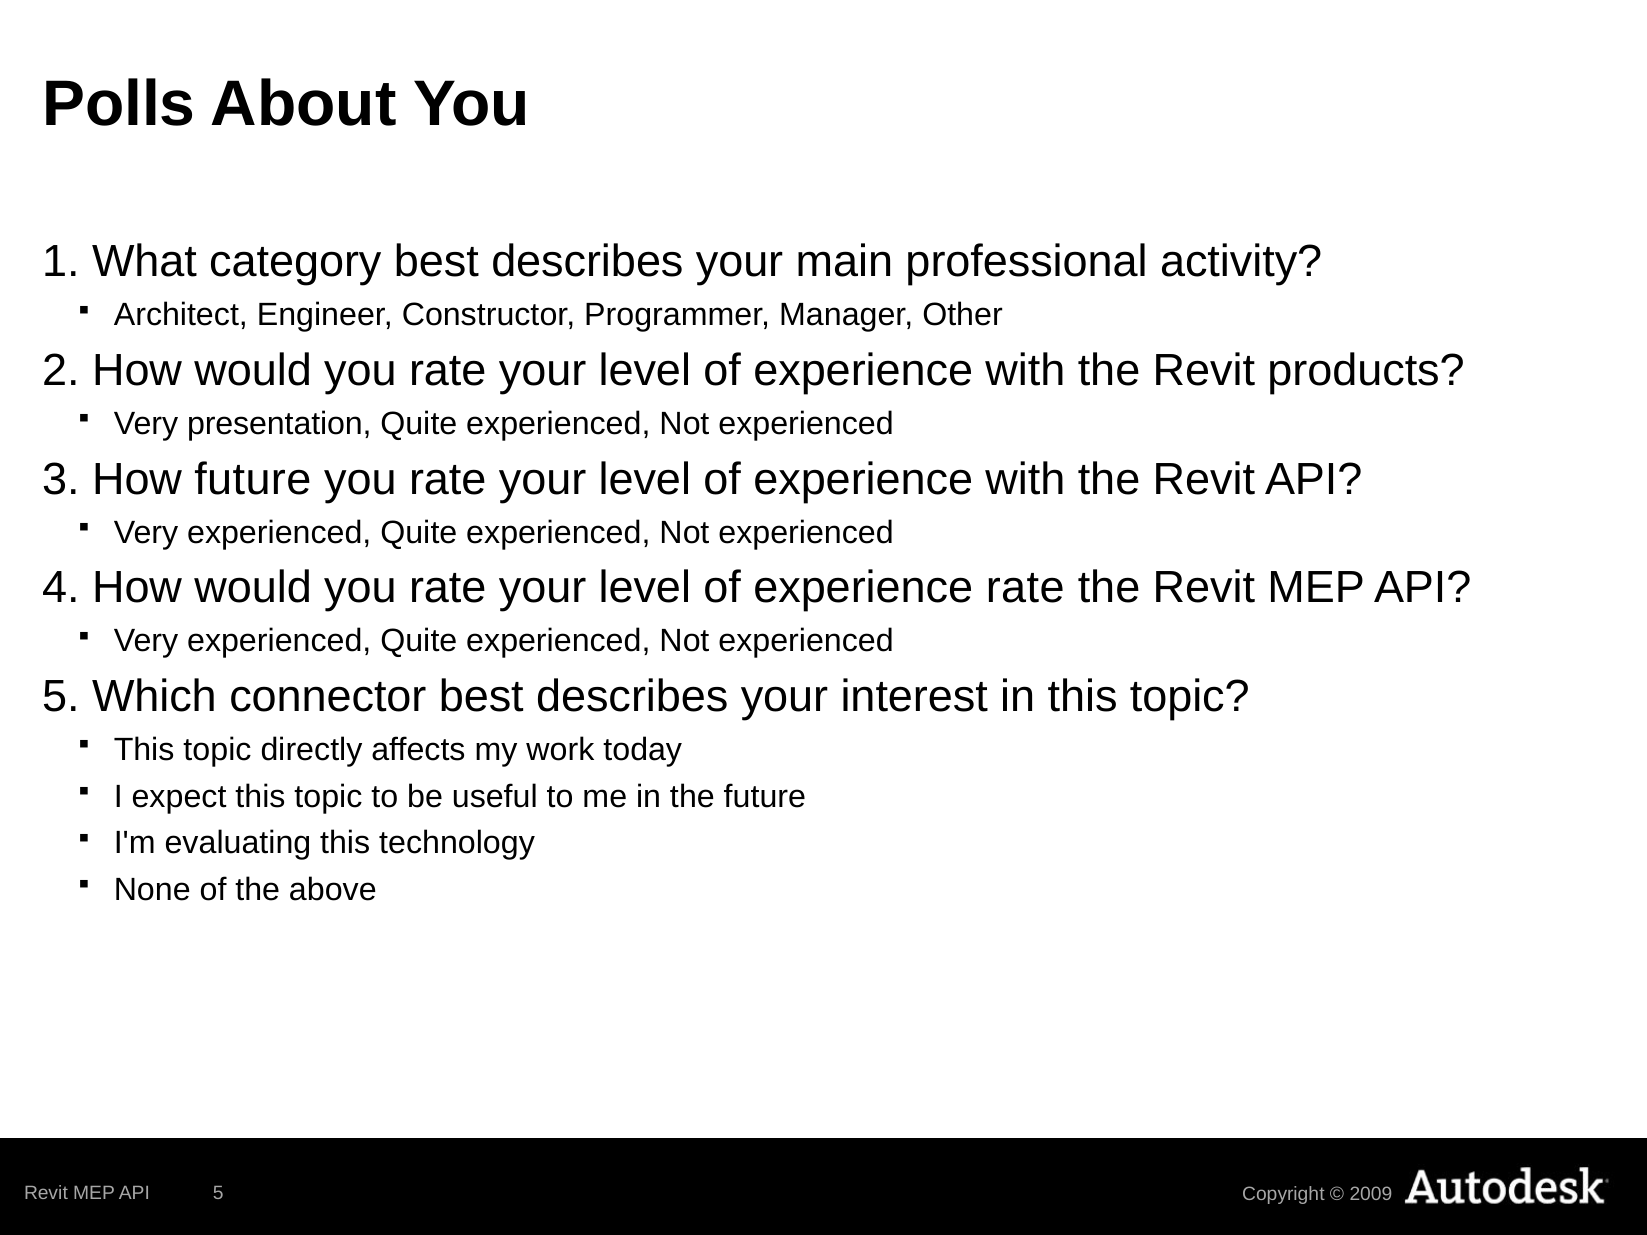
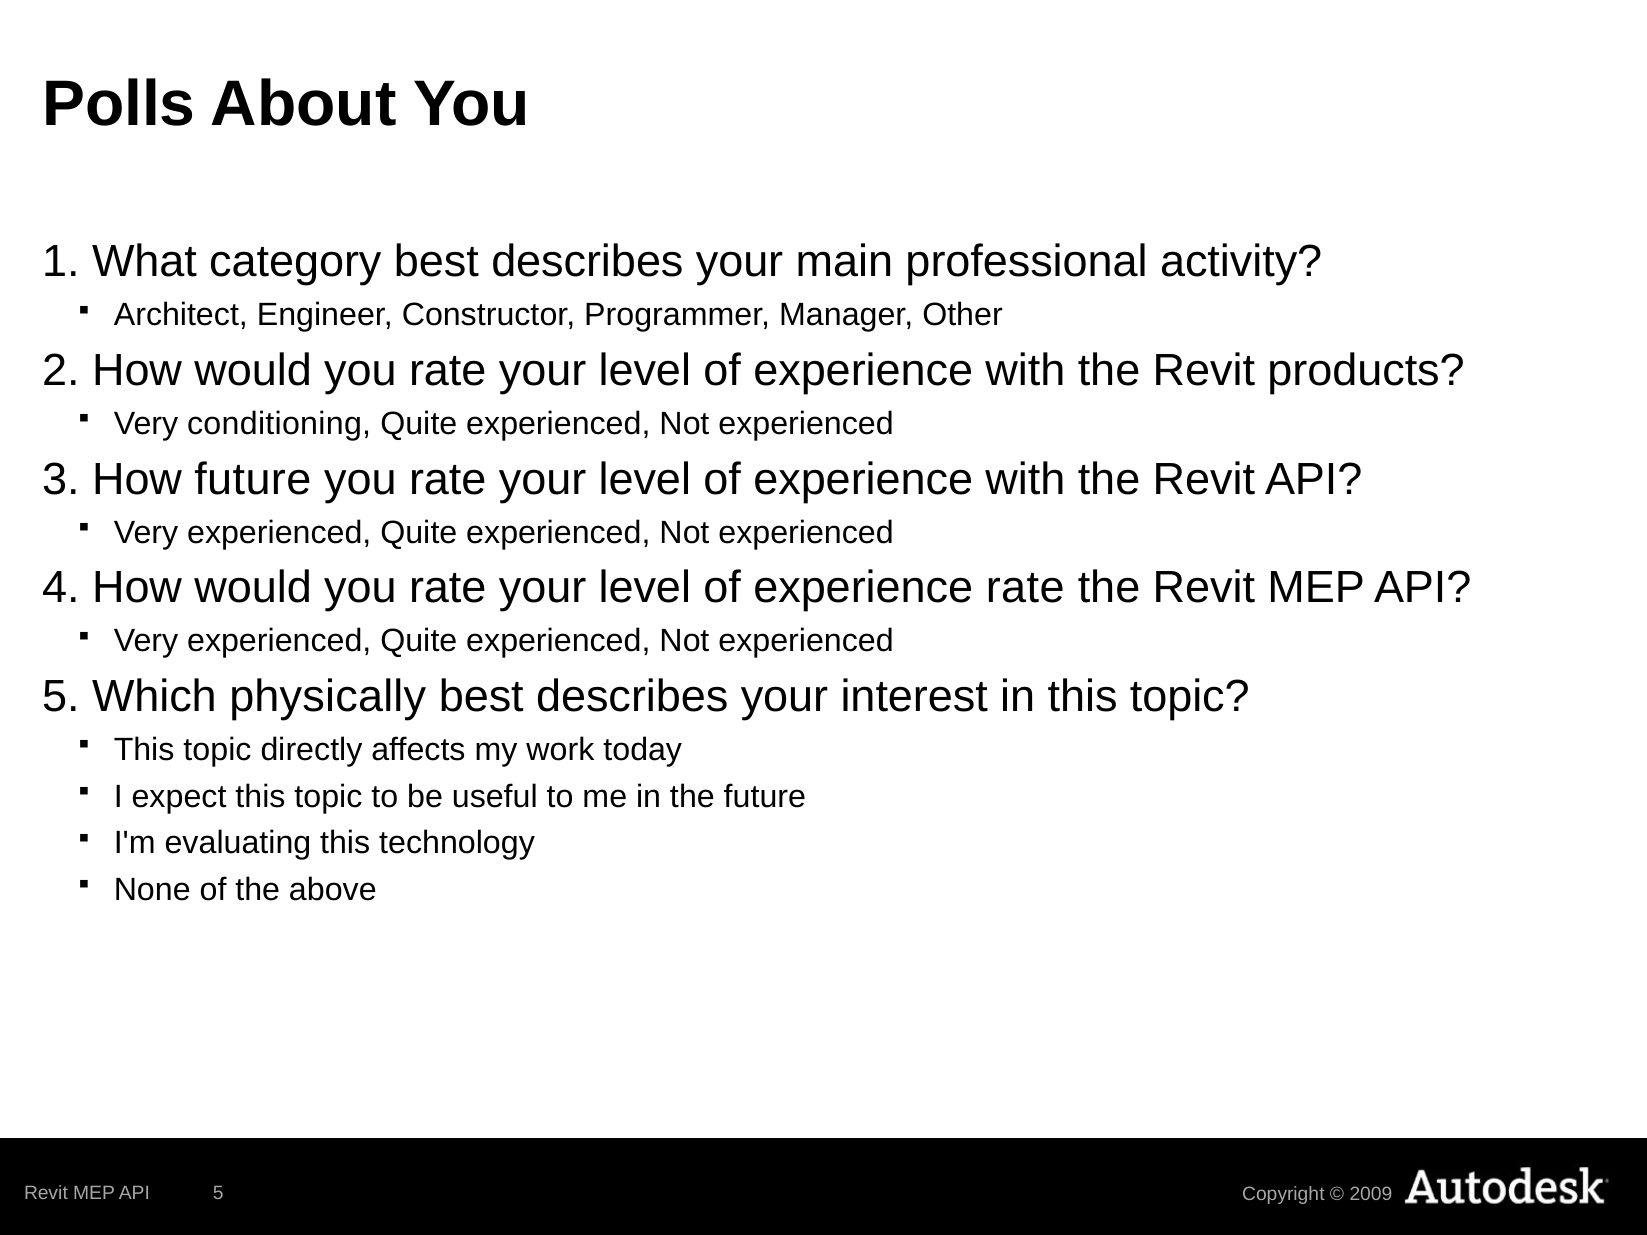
presentation: presentation -> conditioning
connector: connector -> physically
